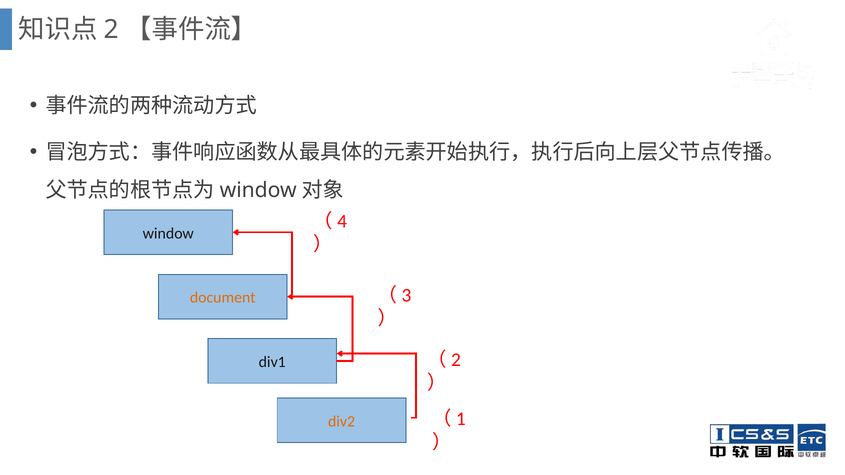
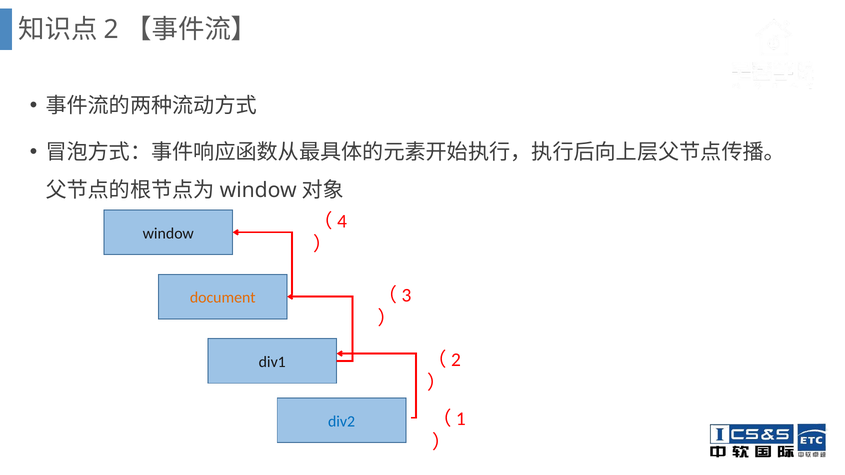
div2 colour: orange -> blue
